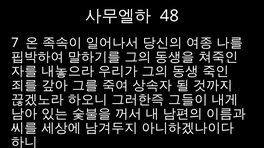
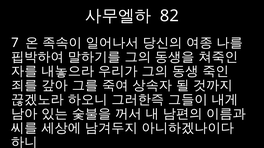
48: 48 -> 82
